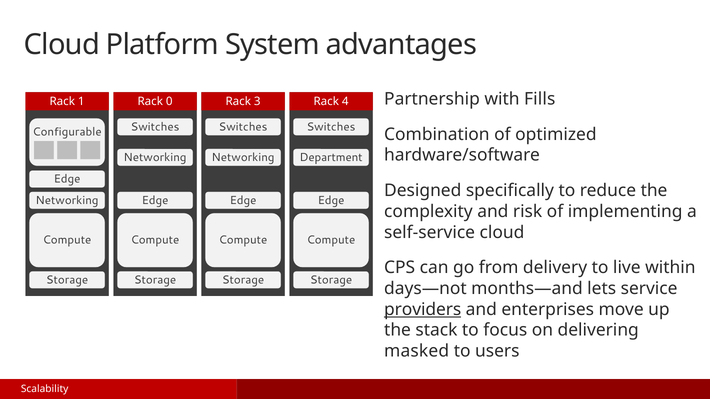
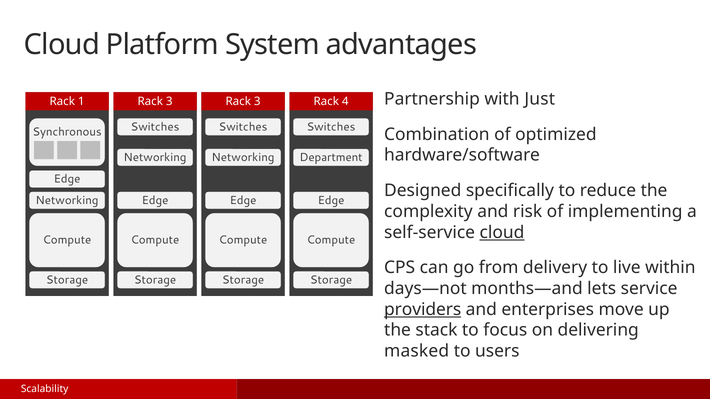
Fills: Fills -> Just
0 at (169, 101): 0 -> 3
Configurable: Configurable -> Synchronous
cloud at (502, 232) underline: none -> present
